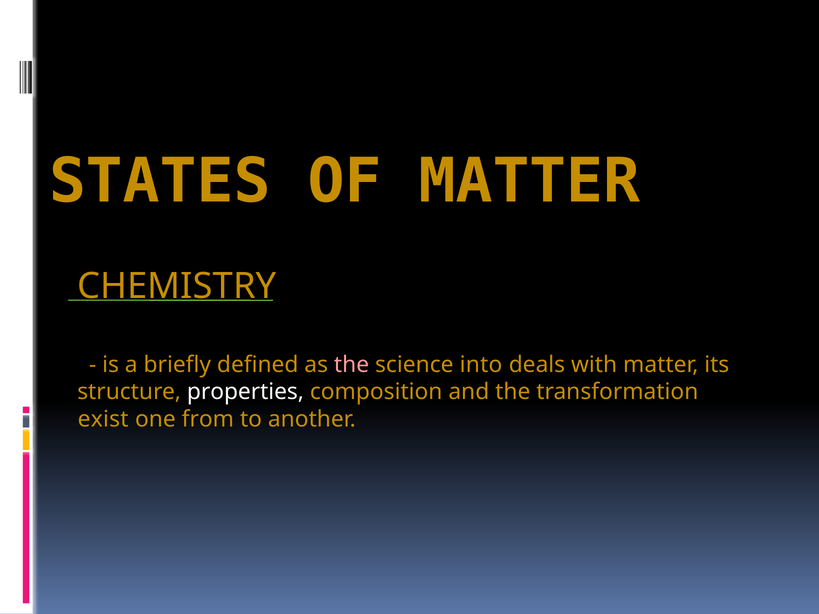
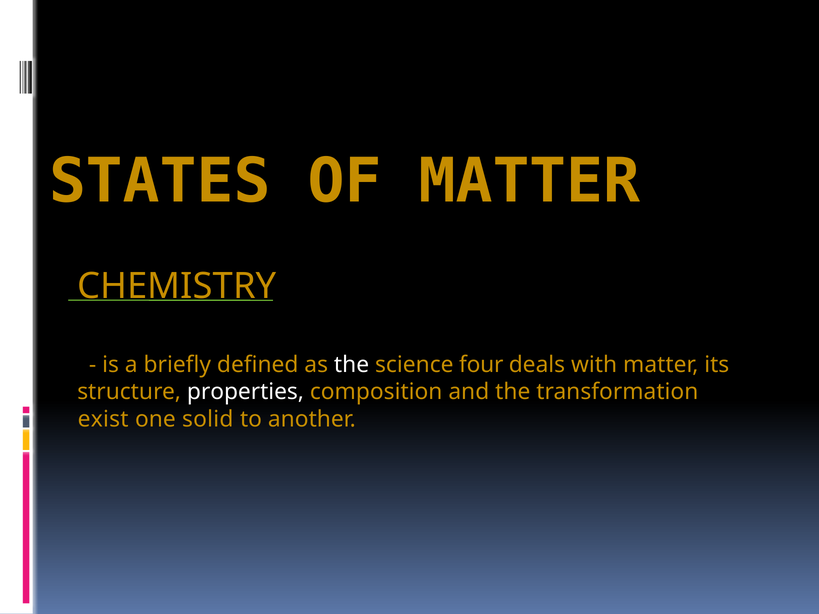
the at (352, 365) colour: pink -> white
into: into -> four
from: from -> solid
